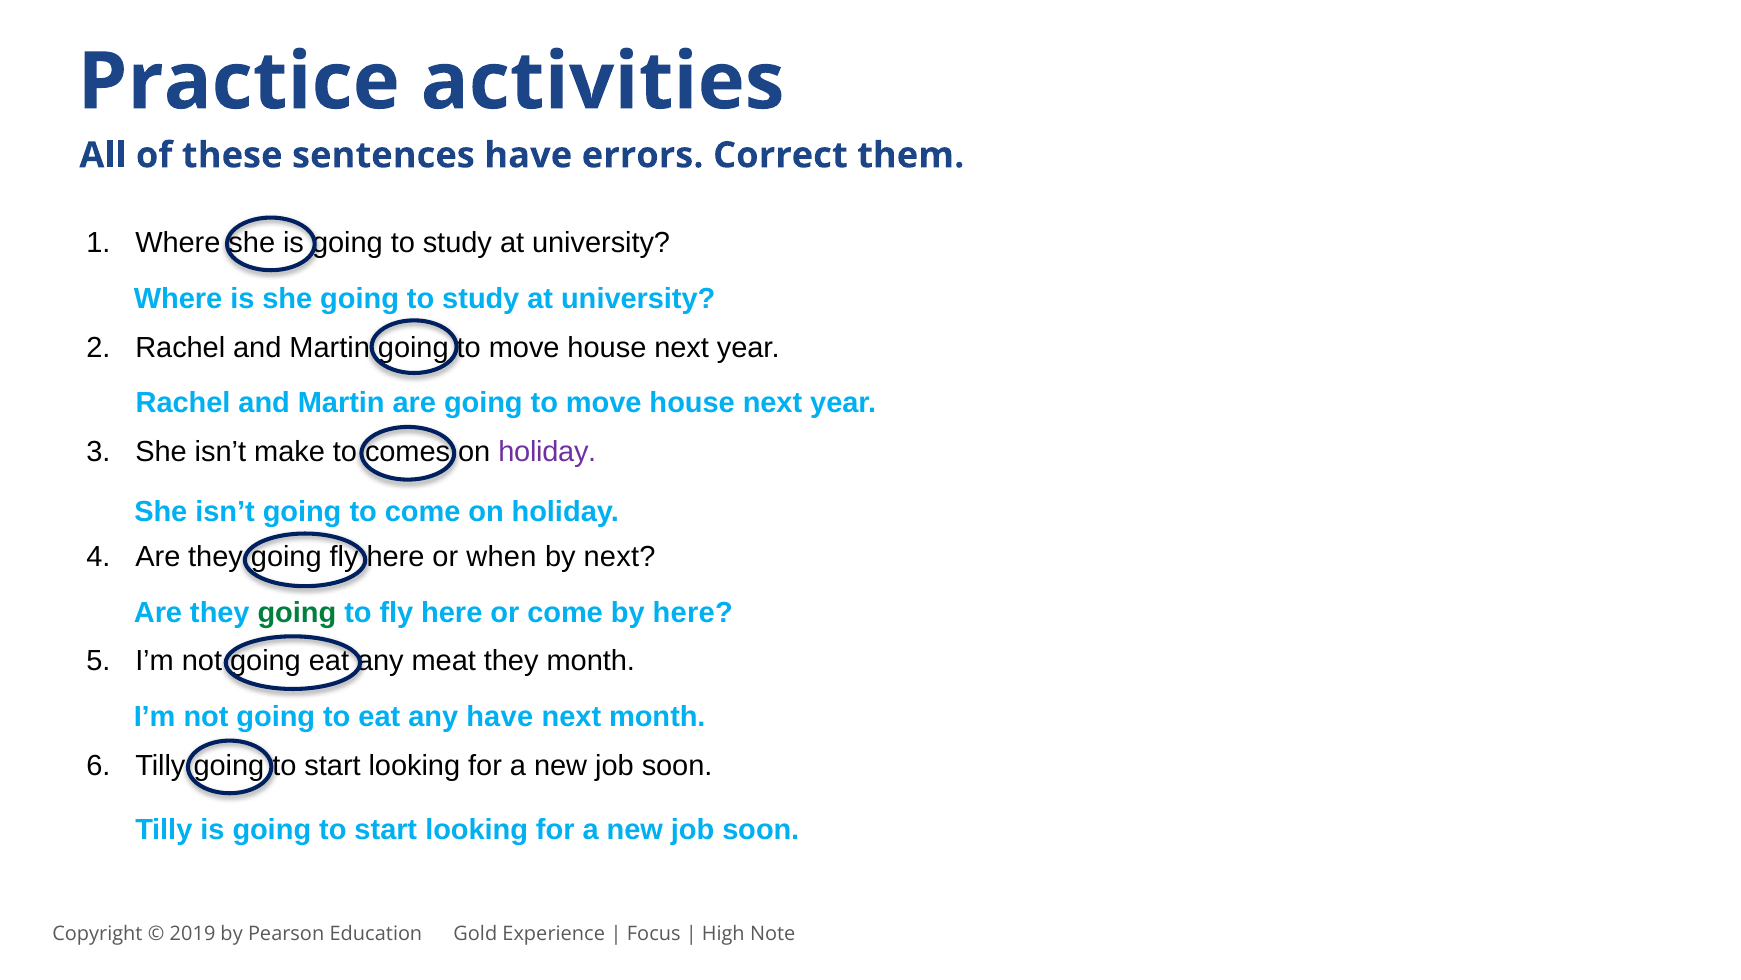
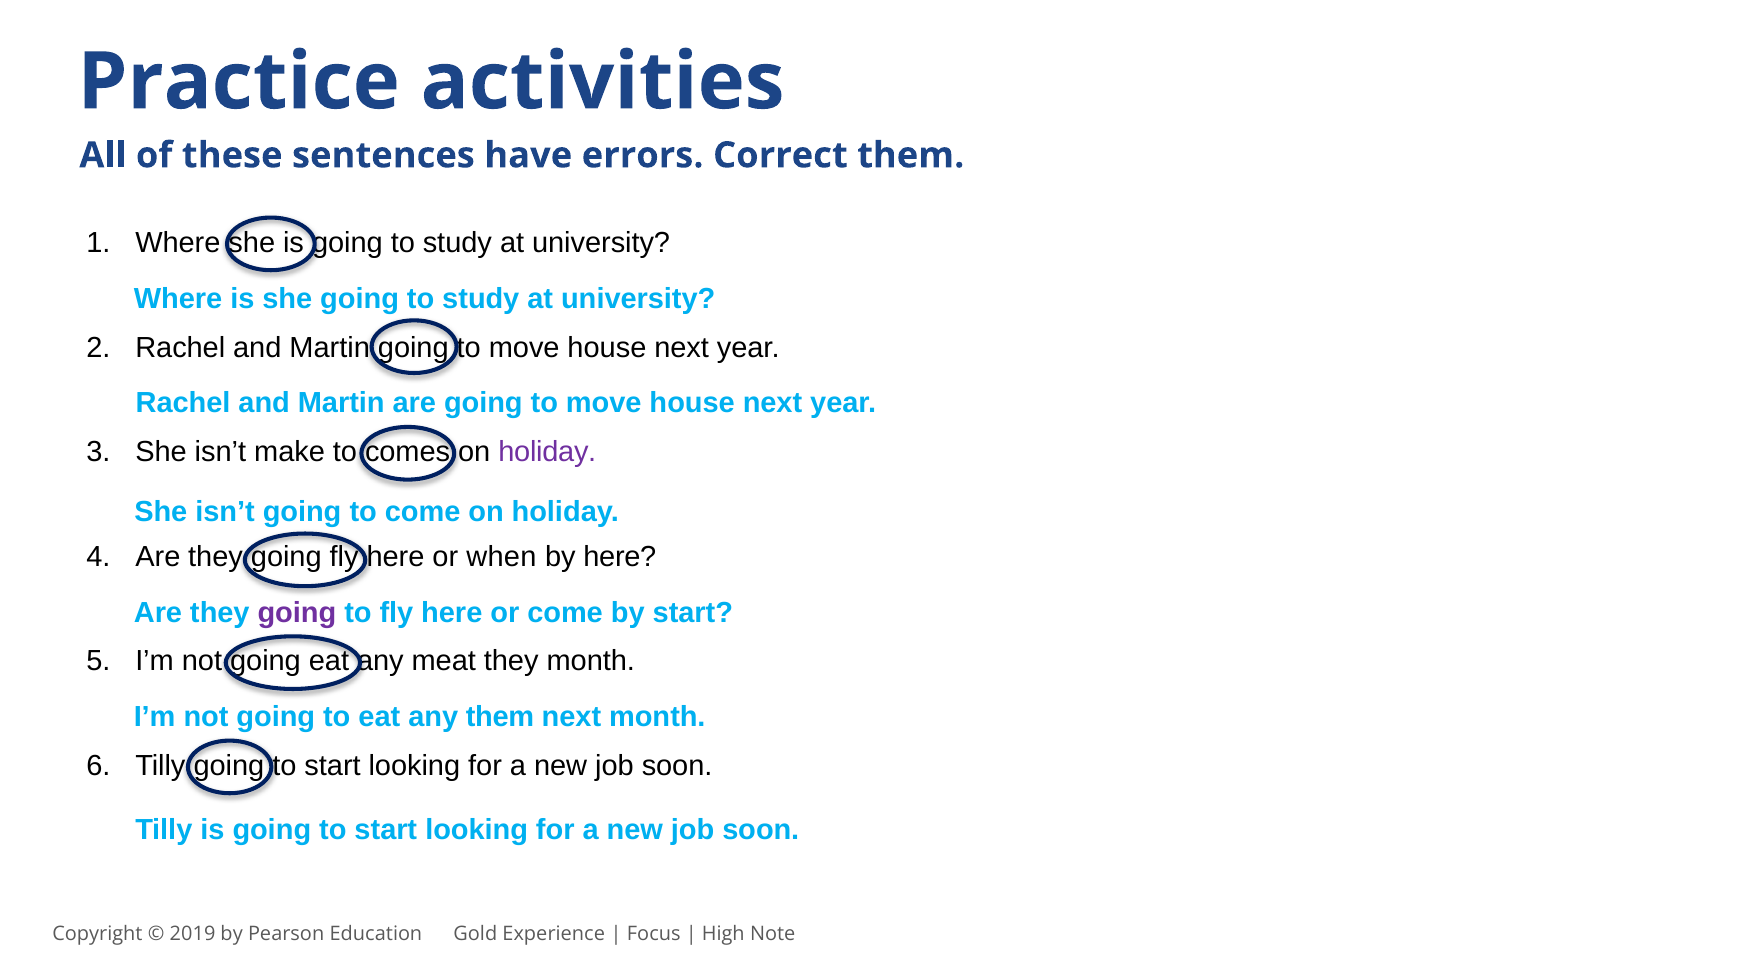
by next: next -> here
going at (297, 613) colour: green -> purple
by here: here -> start
any have: have -> them
